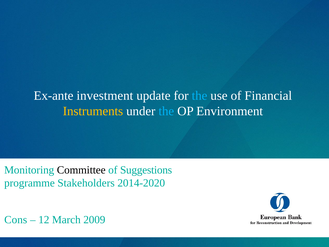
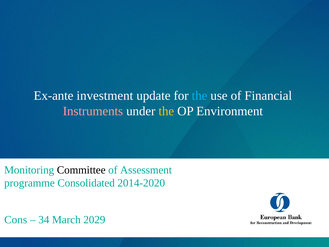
Instruments colour: yellow -> pink
the at (166, 111) colour: light blue -> yellow
Suggestions: Suggestions -> Assessment
Stakeholders: Stakeholders -> Consolidated
12: 12 -> 34
2009: 2009 -> 2029
